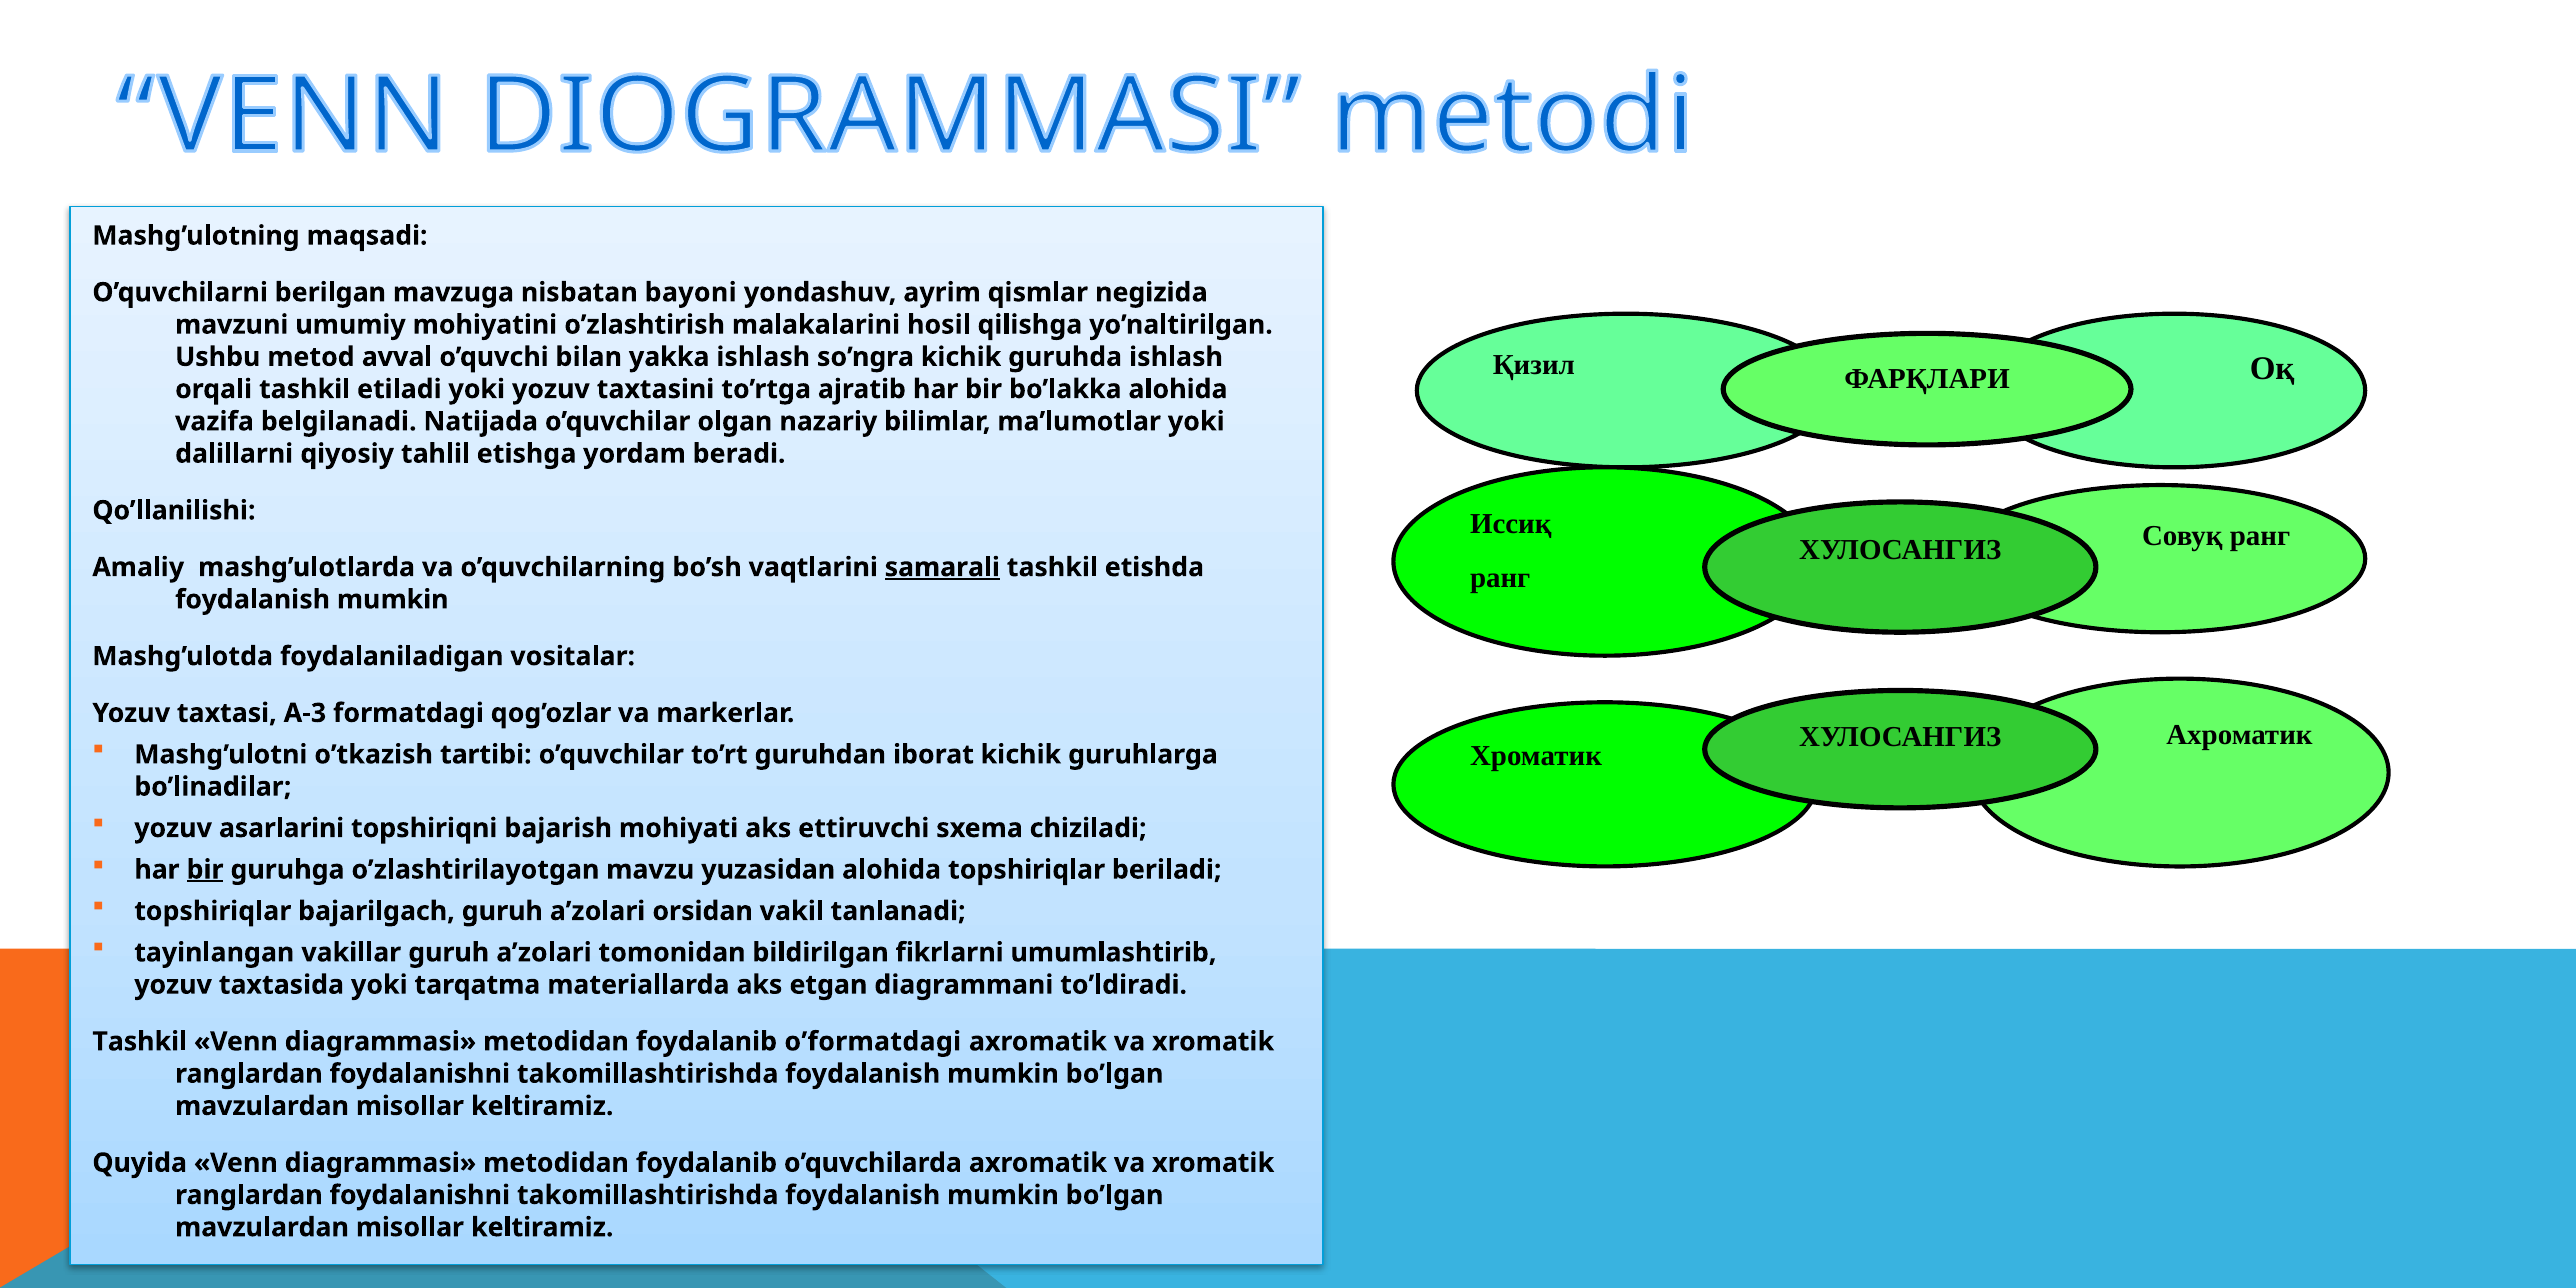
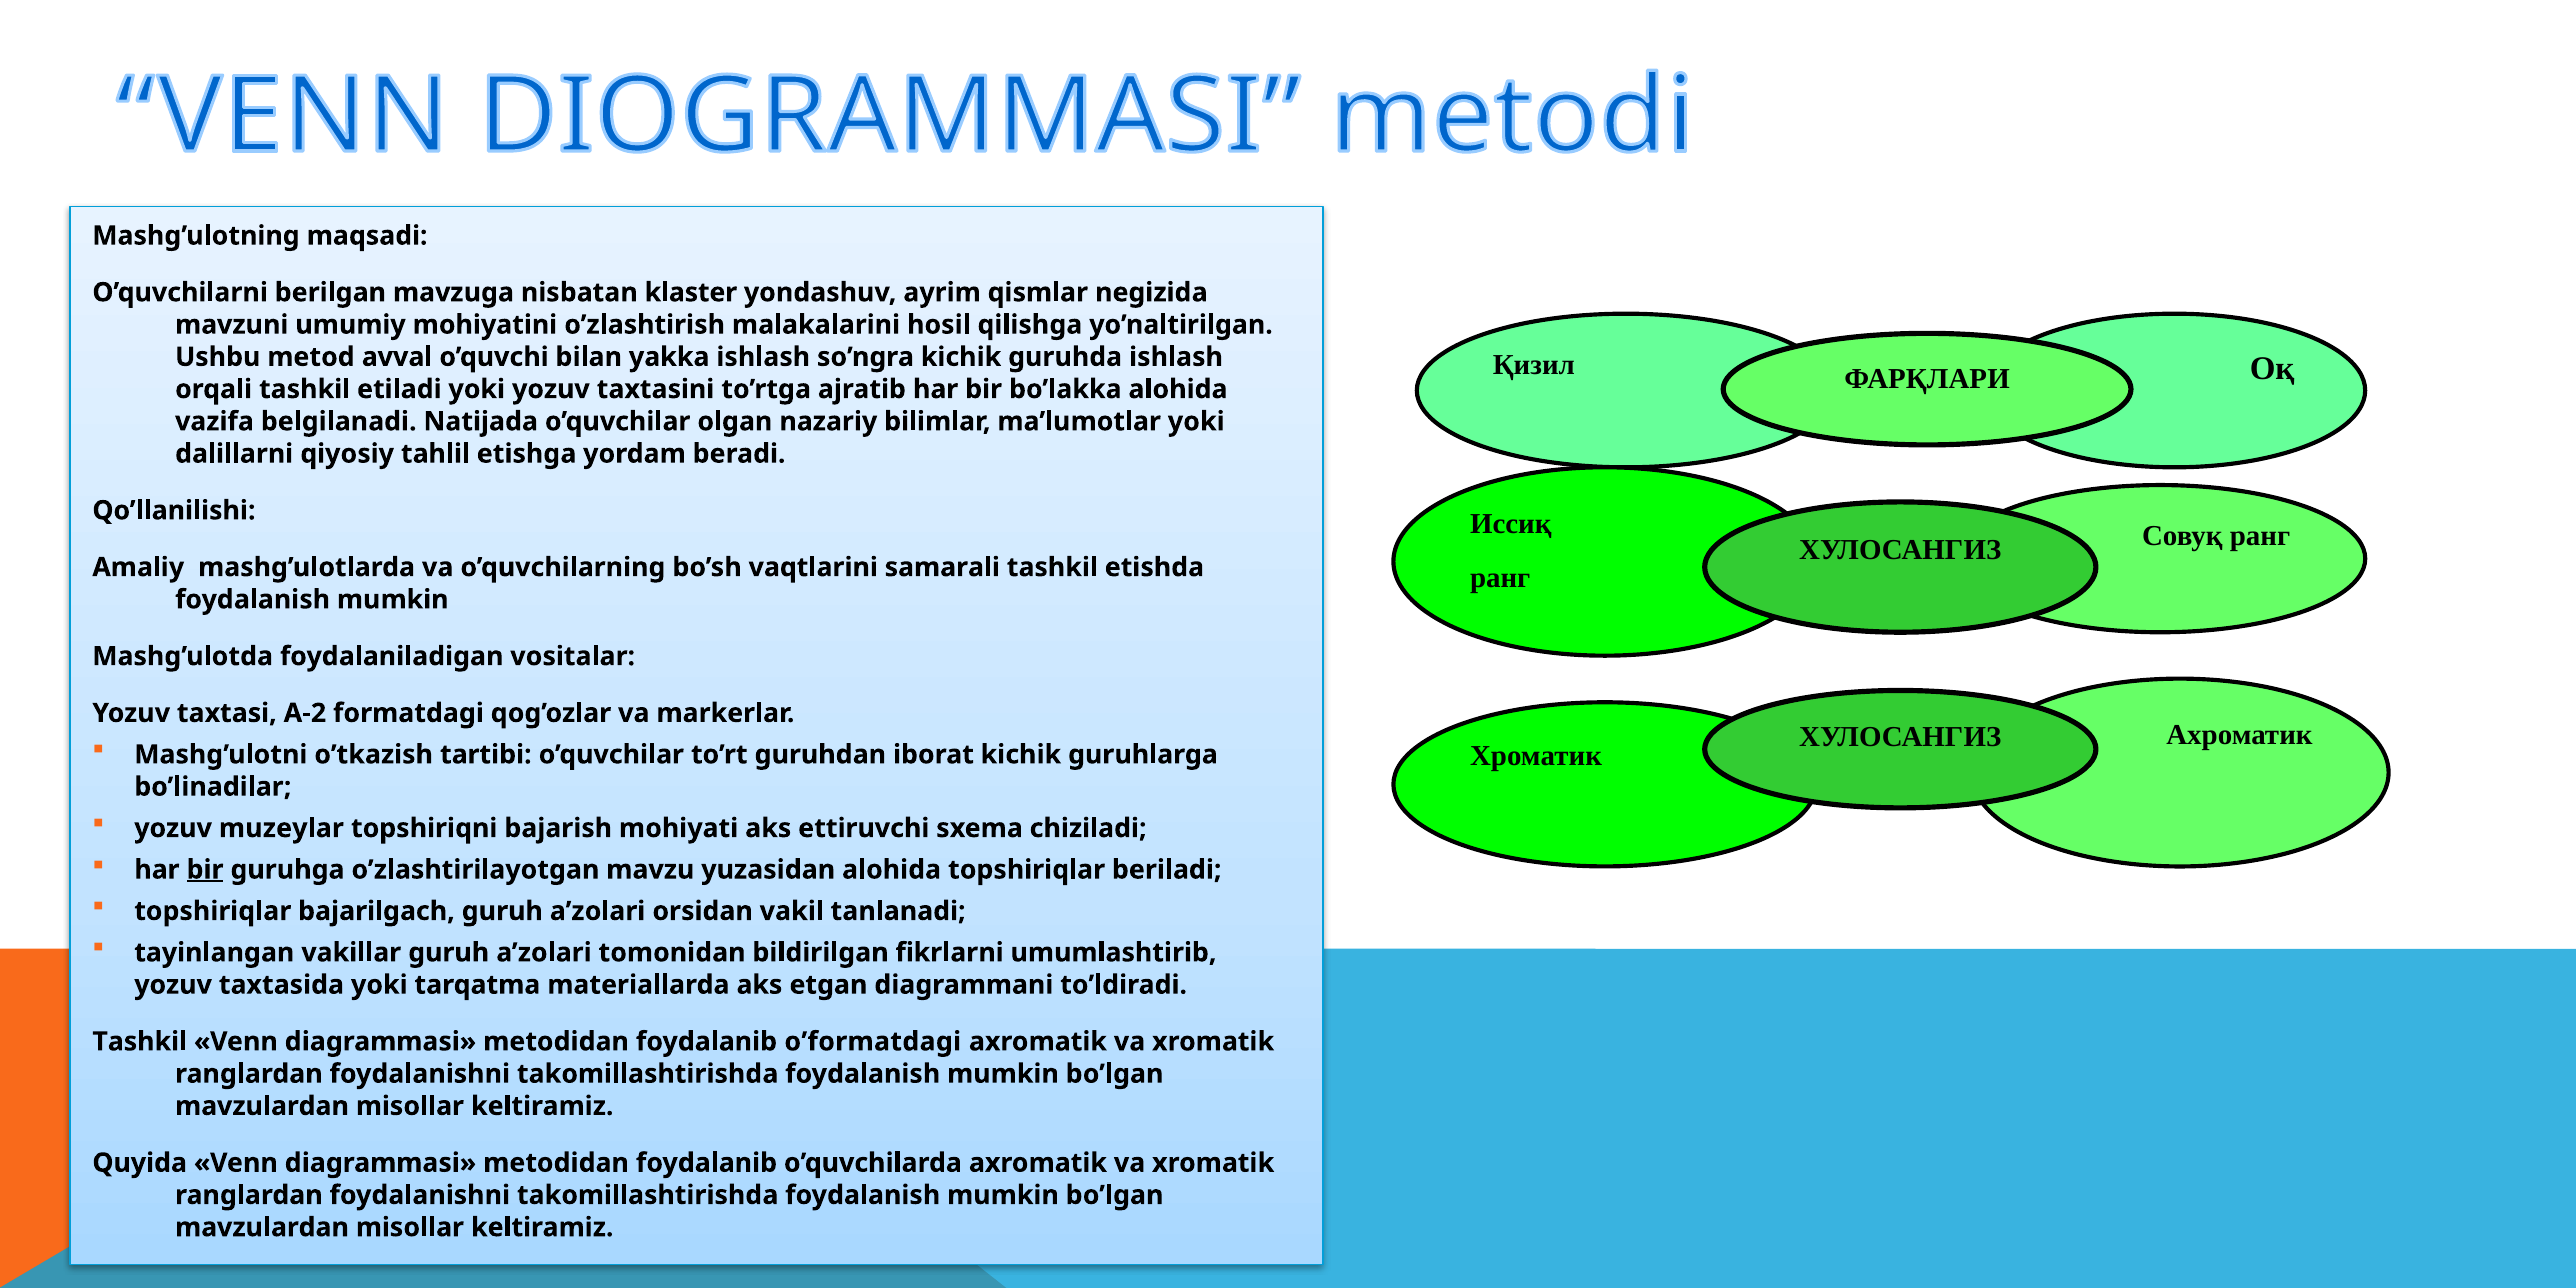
bayoni: bayoni -> klaster
samarali underline: present -> none
A-3: A-3 -> A-2
asarlarini: asarlarini -> muzeylar
